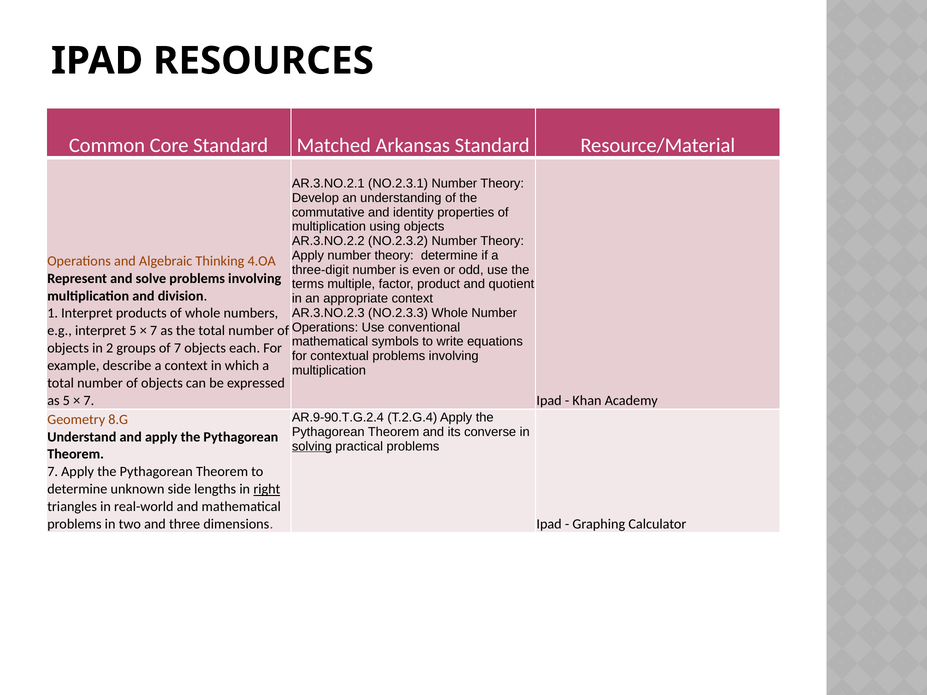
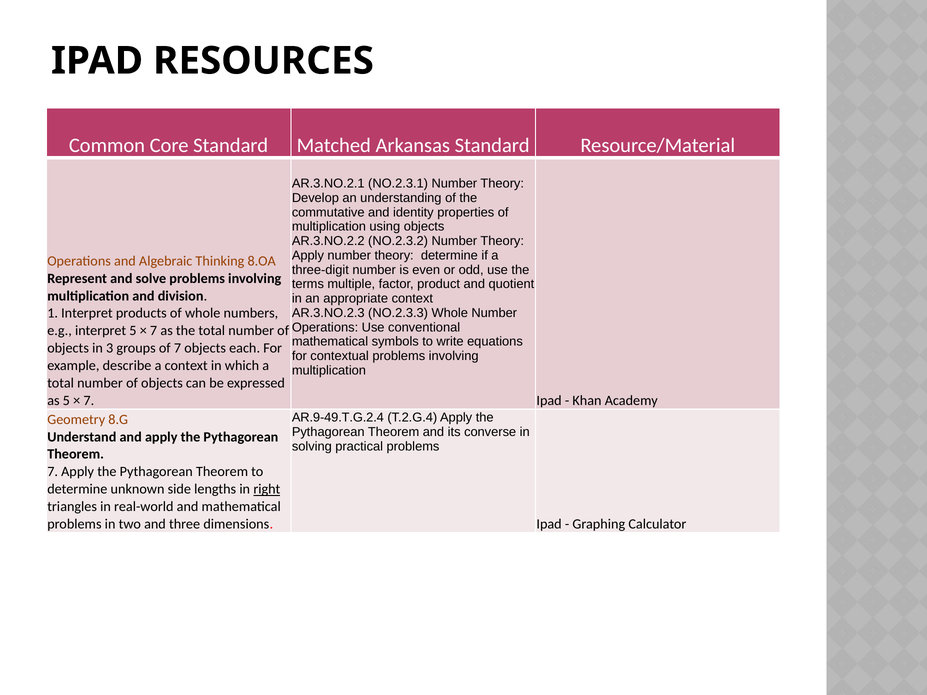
4.OA: 4.OA -> 8.OA
2: 2 -> 3
AR.9-90.T.G.2.4: AR.9-90.T.G.2.4 -> AR.9-49.T.G.2.4
solving underline: present -> none
